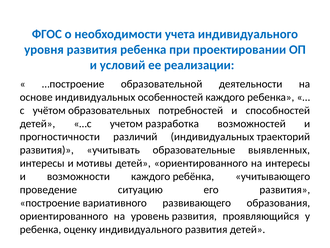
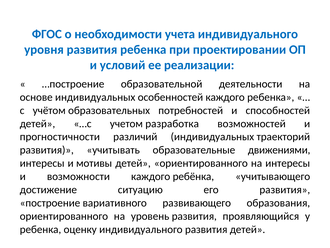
выявленных: выявленных -> движениями
проведение: проведение -> достижение
